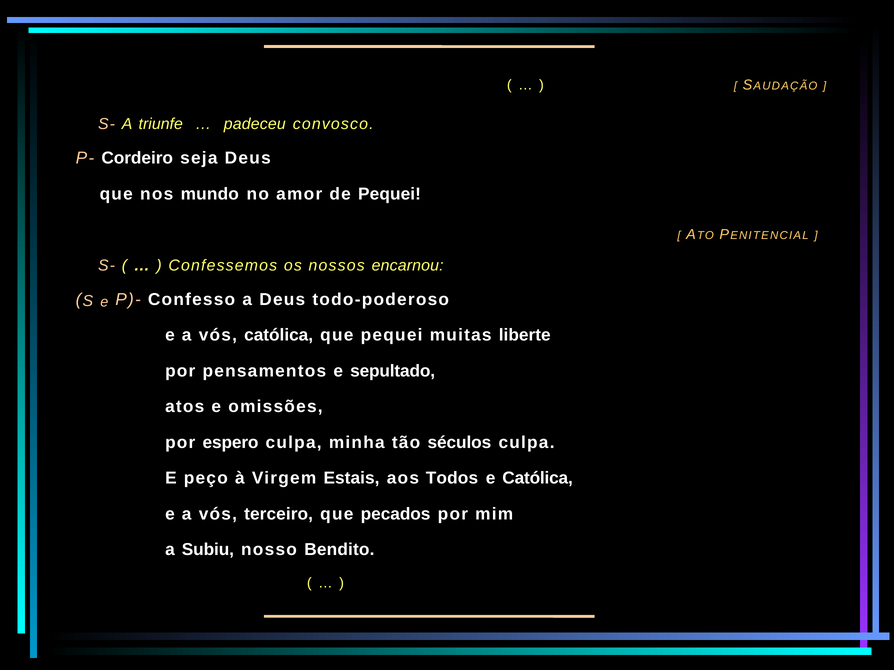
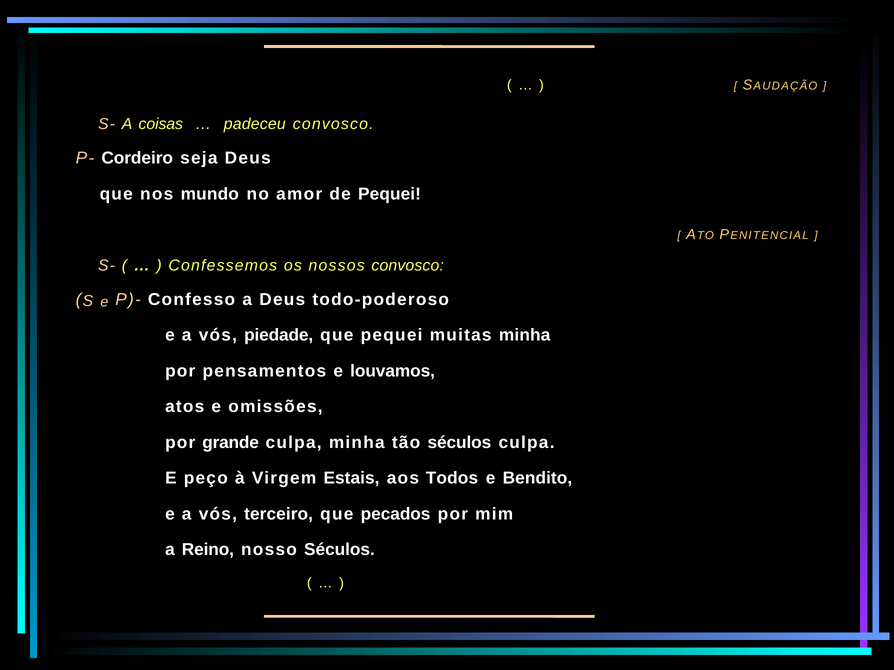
triunfe: triunfe -> coisas
nossos encarnou: encarnou -> convosco
vós católica: católica -> piedade
muitas liberte: liberte -> minha
sepultado: sepultado -> louvamos
espero: espero -> grande
e Católica: Católica -> Bendito
Subiu: Subiu -> Reino
nosso Bendito: Bendito -> Séculos
